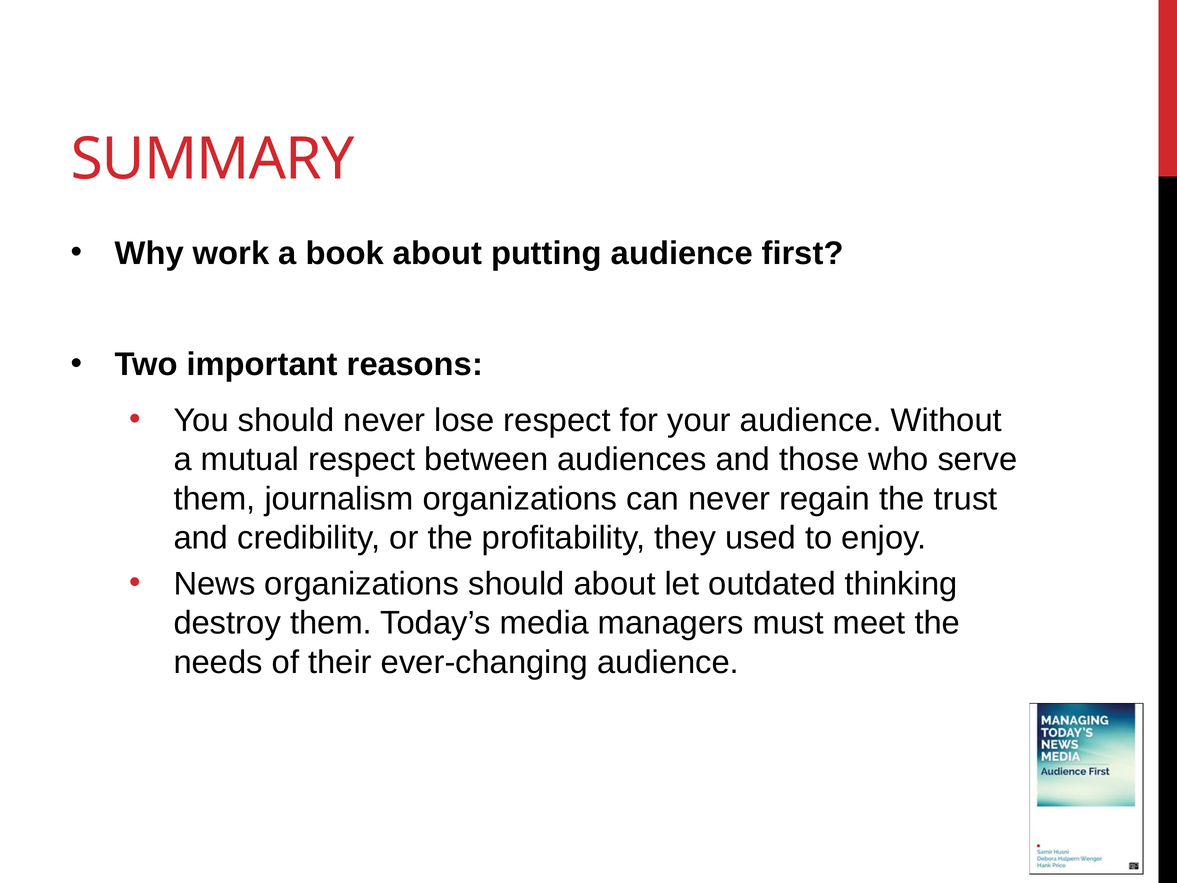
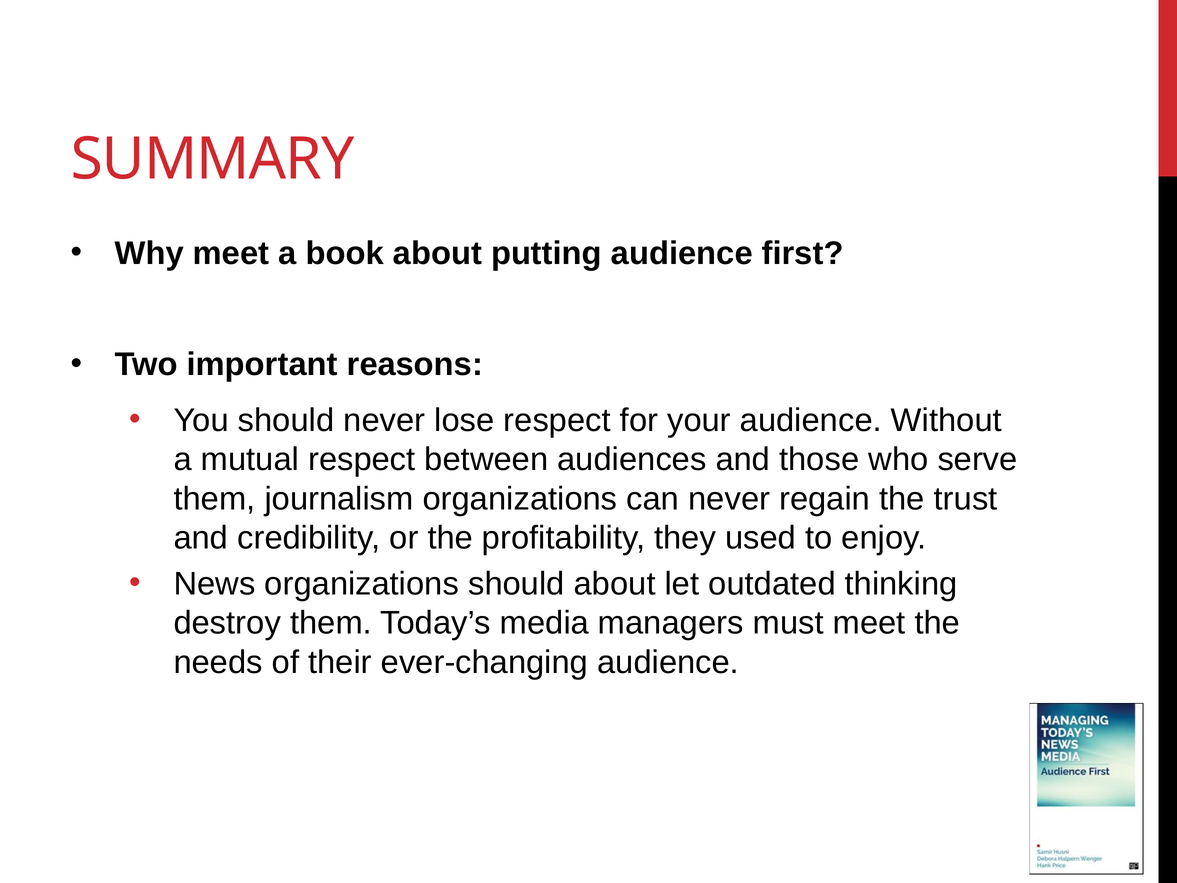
Why work: work -> meet
